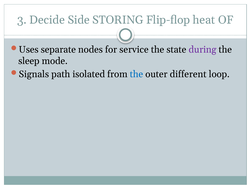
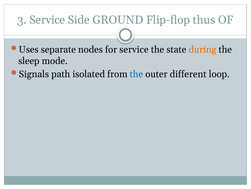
3 Decide: Decide -> Service
STORING: STORING -> GROUND
heat: heat -> thus
during colour: purple -> orange
